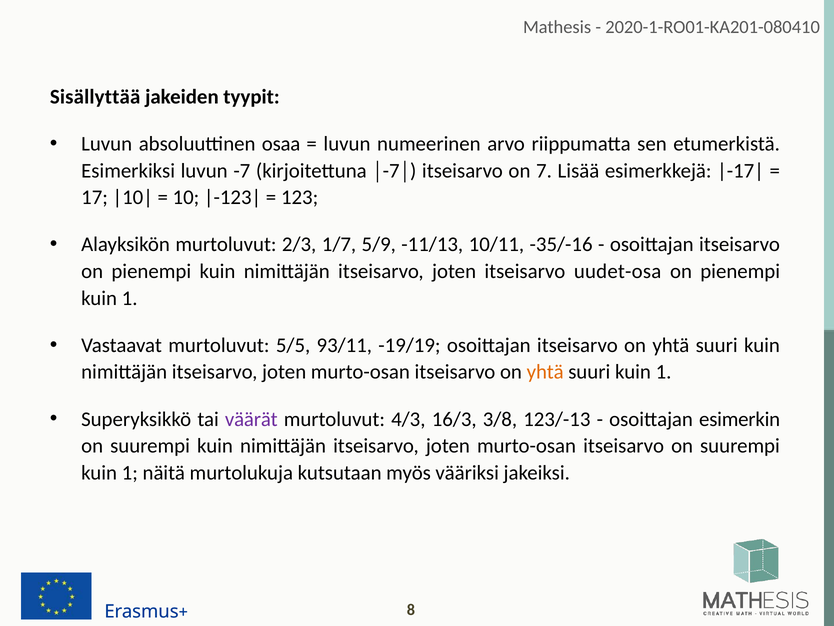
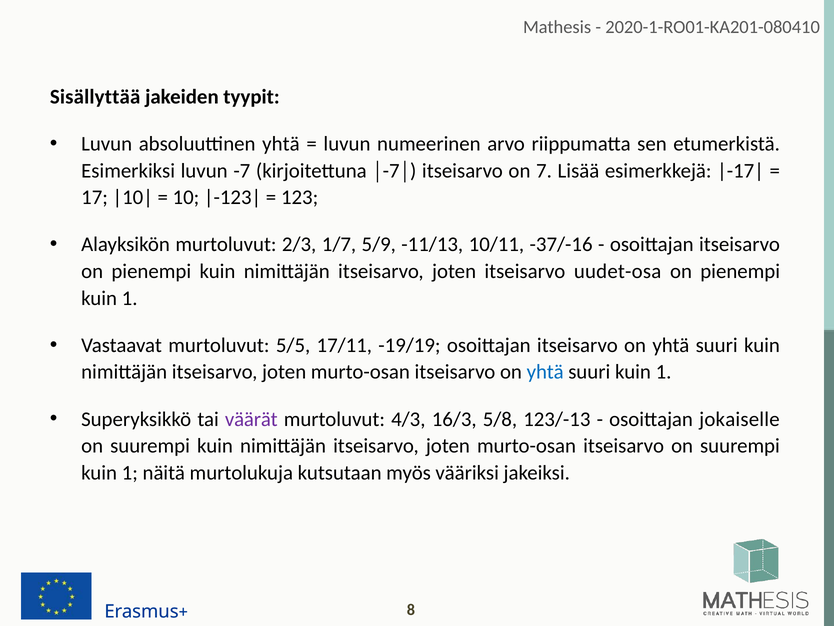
absoluuttinen osaa: osaa -> yhtä
-35/-16: -35/-16 -> -37/-16
93/11: 93/11 -> 17/11
yhtä at (545, 372) colour: orange -> blue
3/8: 3/8 -> 5/8
esimerkin: esimerkin -> jokaiselle
